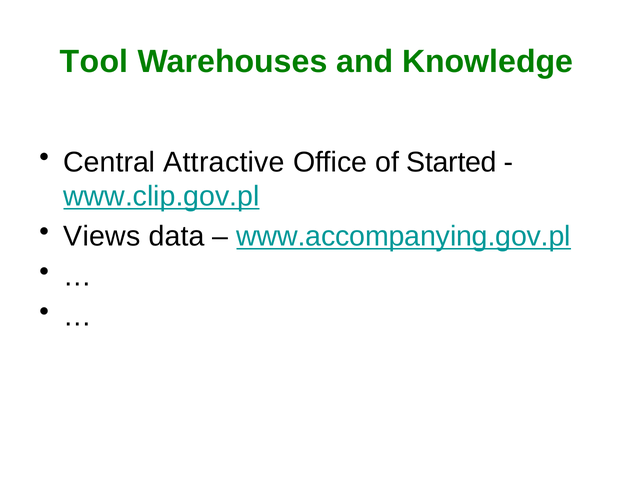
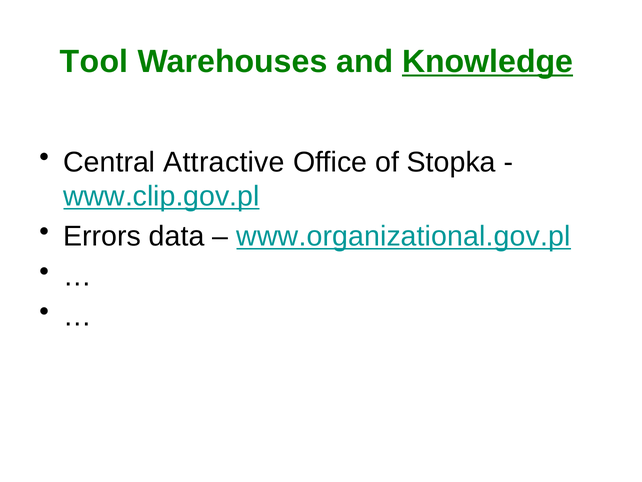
Knowledge underline: none -> present
Started: Started -> Stopka
Views: Views -> Errors
www.accompanying.gov.pl: www.accompanying.gov.pl -> www.organizational.gov.pl
